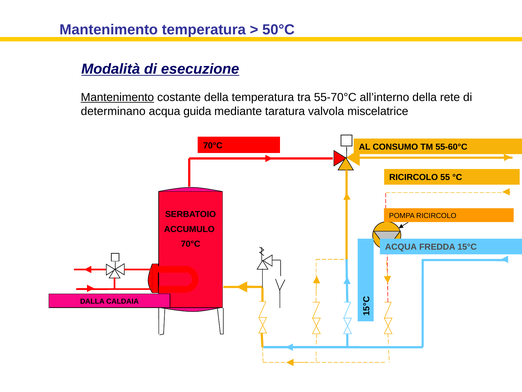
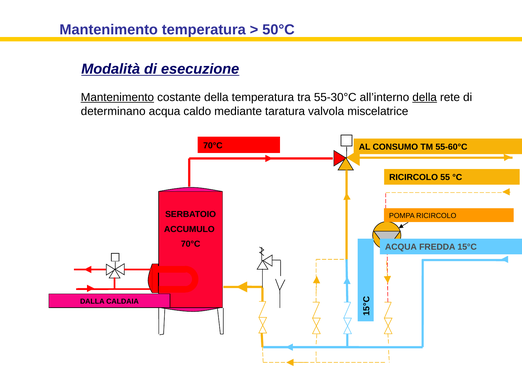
55-70°C: 55-70°C -> 55-30°C
della at (425, 97) underline: none -> present
guida: guida -> caldo
